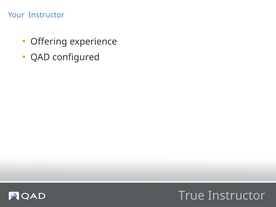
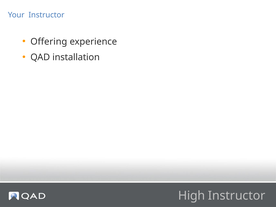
configured: configured -> installation
True: True -> High
